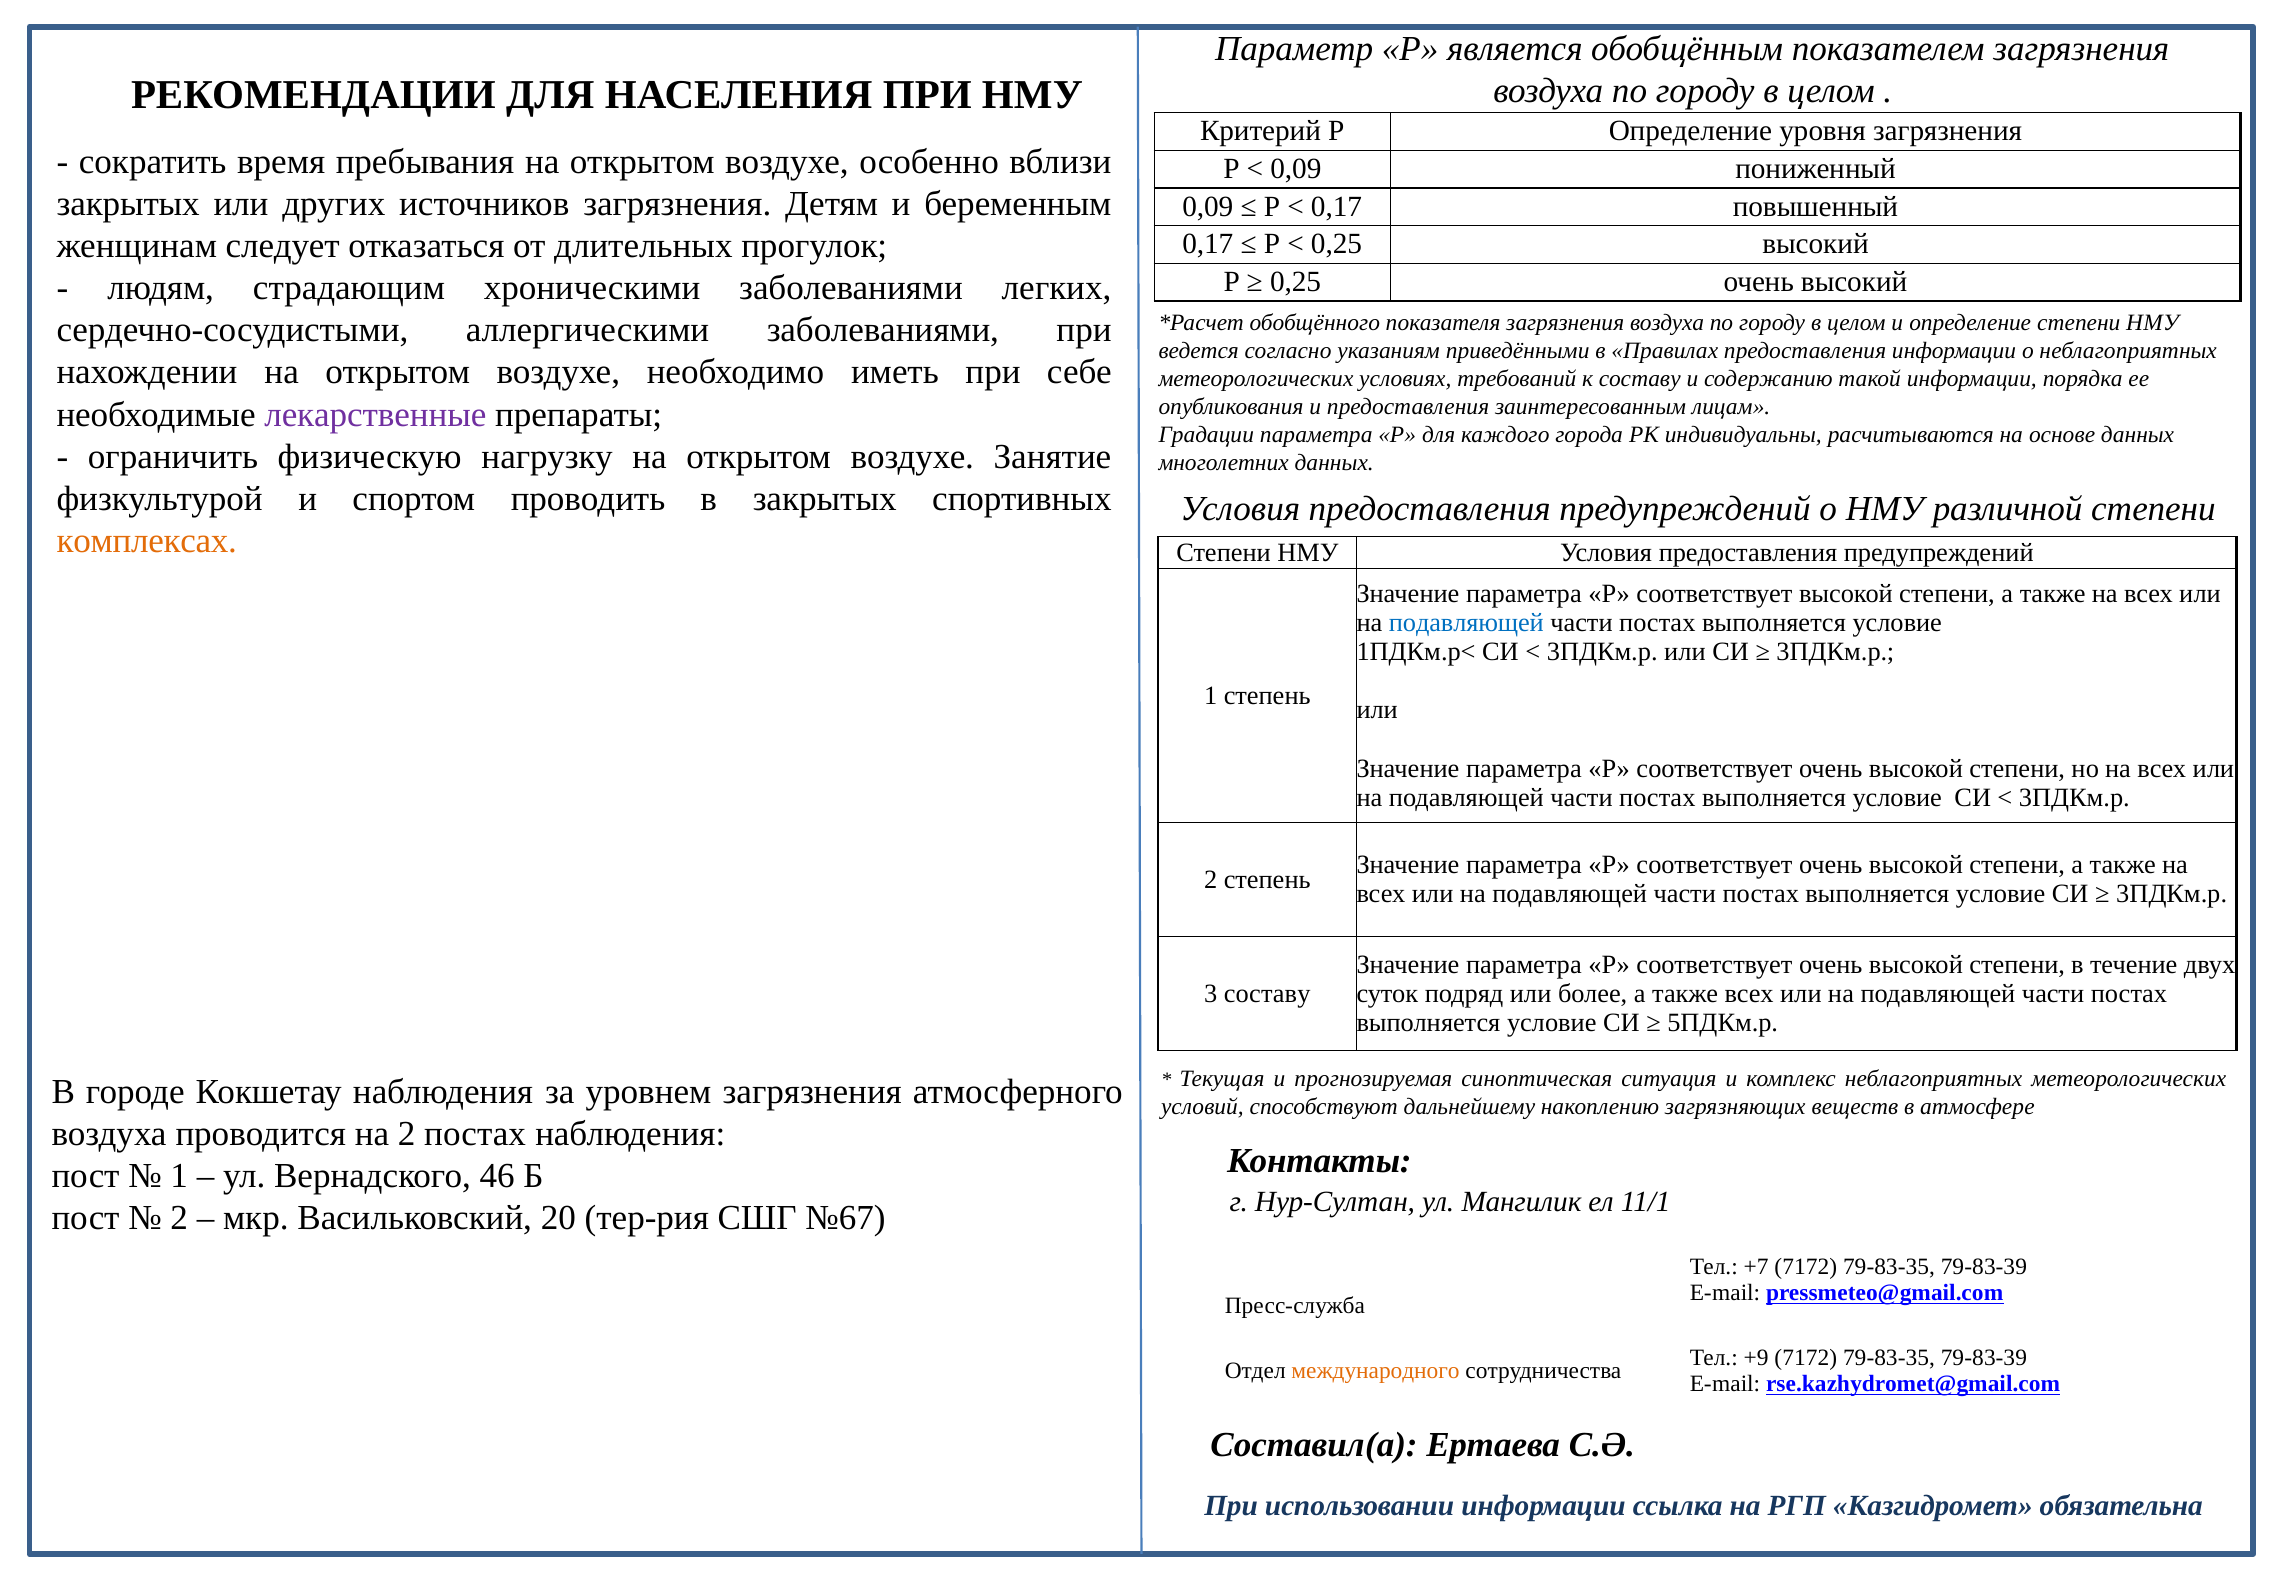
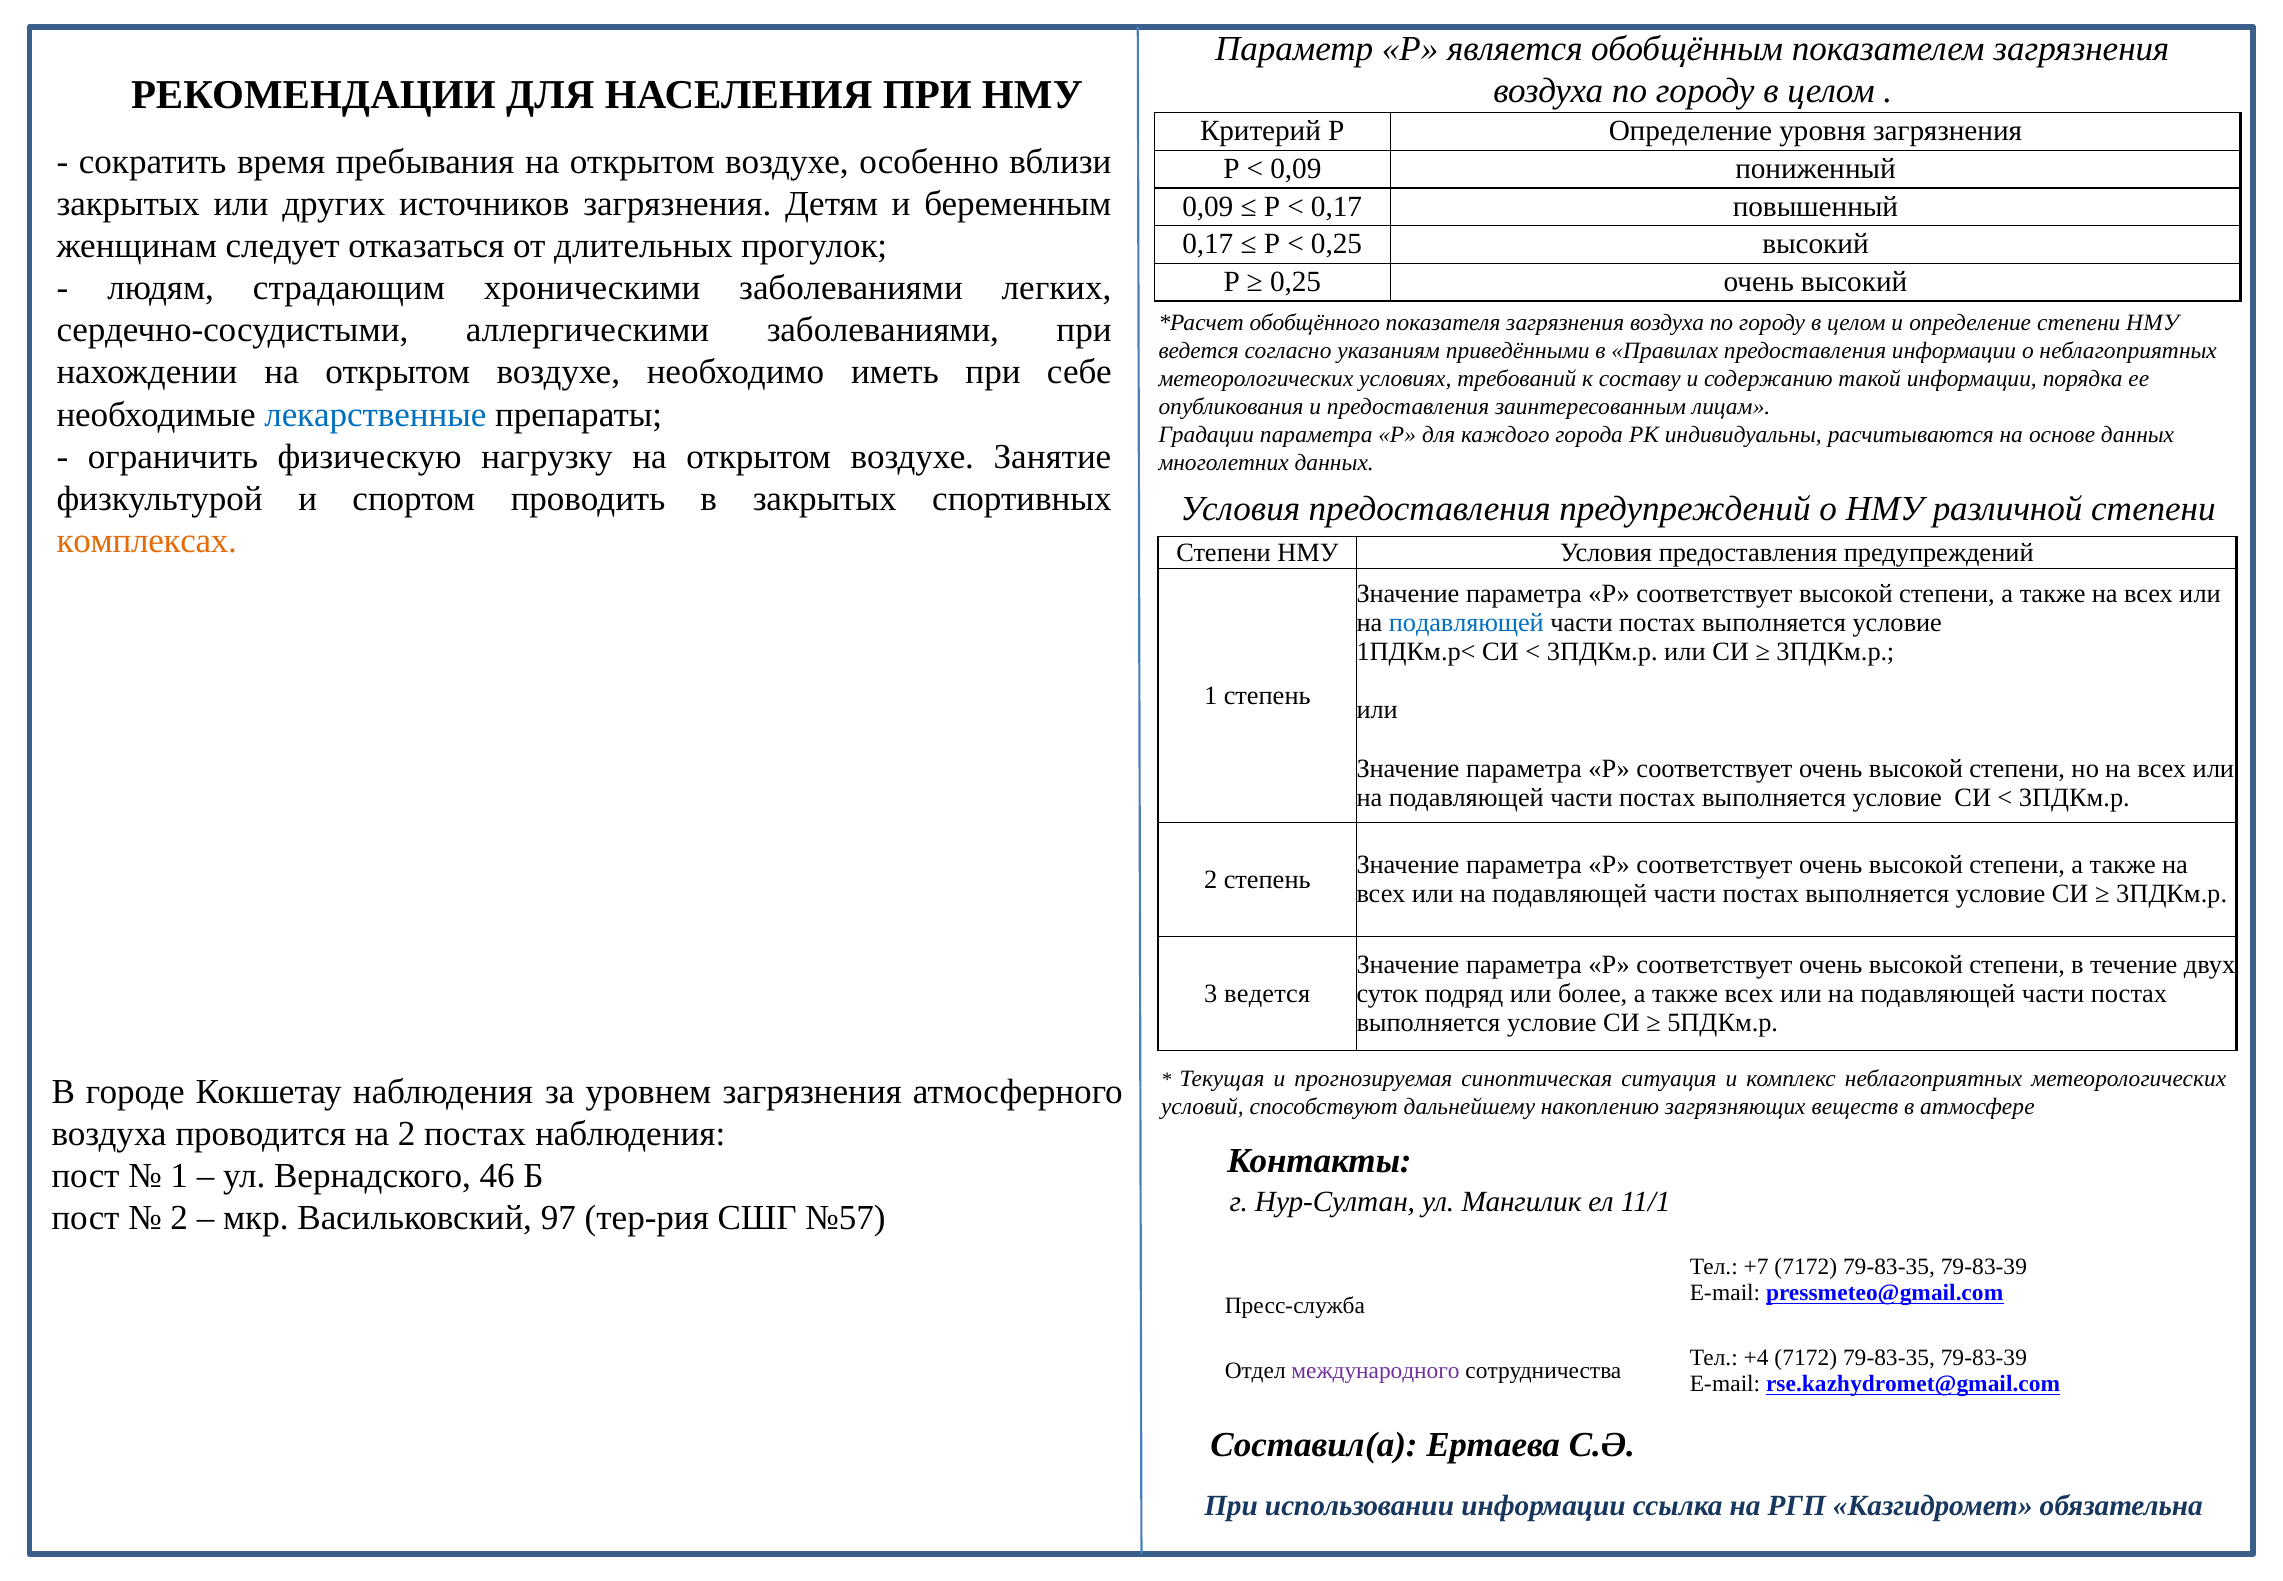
лекарственные colour: purple -> blue
3 составу: составу -> ведется
20: 20 -> 97
№67: №67 -> №57
+9: +9 -> +4
международного colour: orange -> purple
